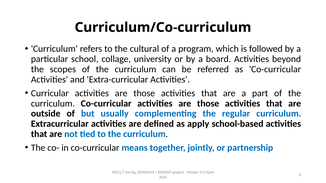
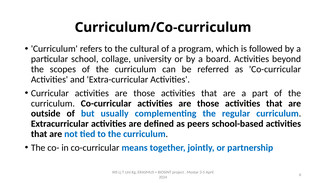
apply: apply -> peers
